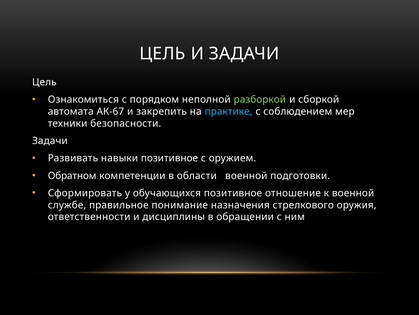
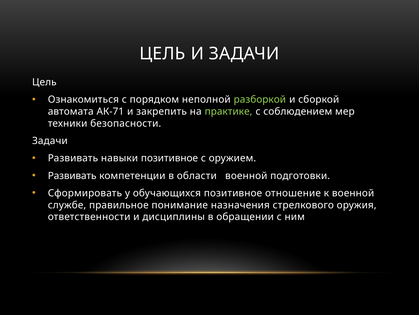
АК-67: АК-67 -> АК-71
практике colour: light blue -> light green
Обратном at (72, 175): Обратном -> Развивать
